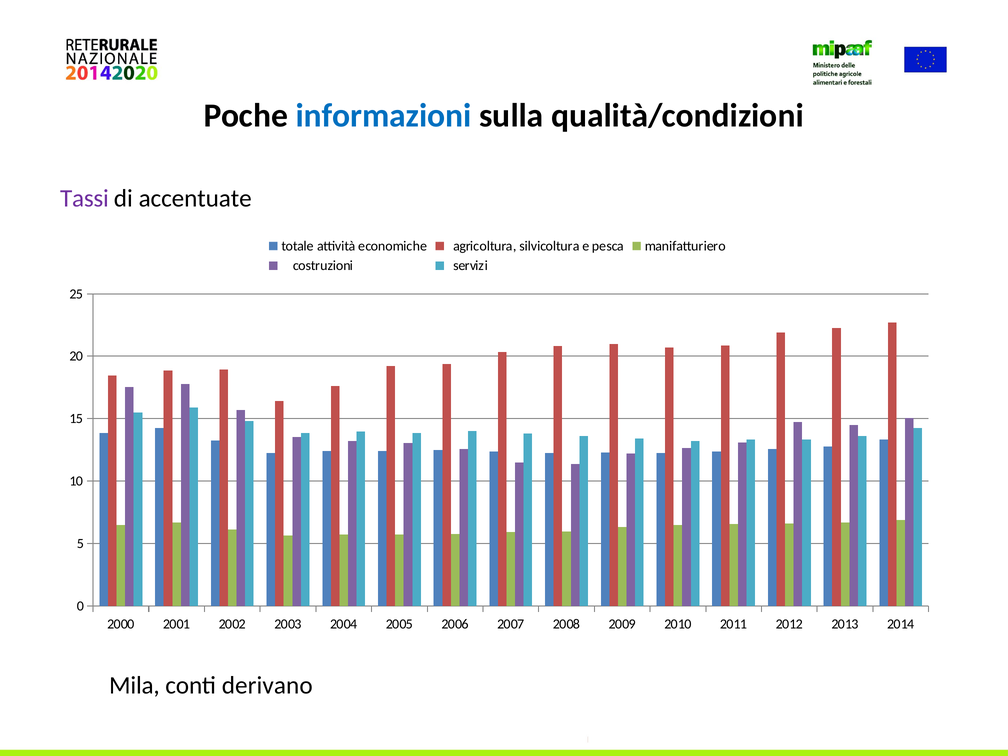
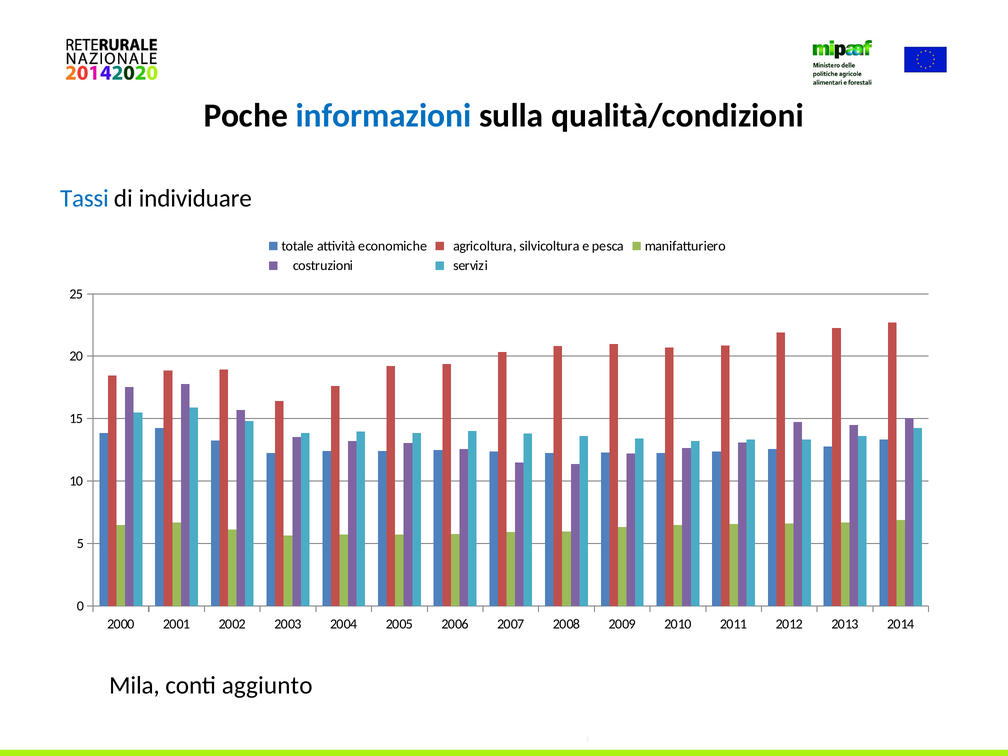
Tassi colour: purple -> blue
accentuate: accentuate -> individuare
derivano: derivano -> aggiunto
